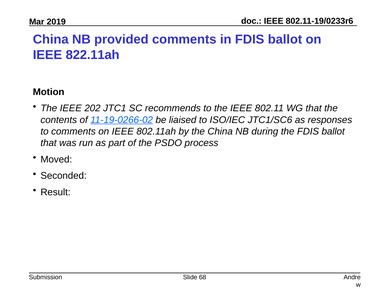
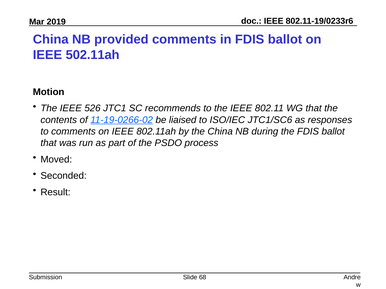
822.11ah: 822.11ah -> 502.11ah
202: 202 -> 526
